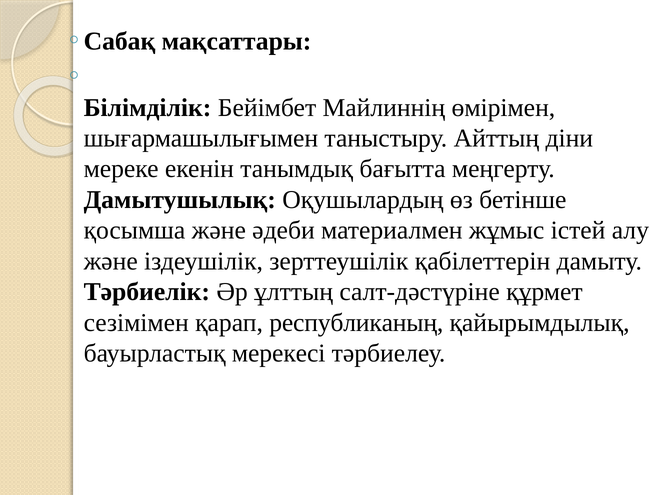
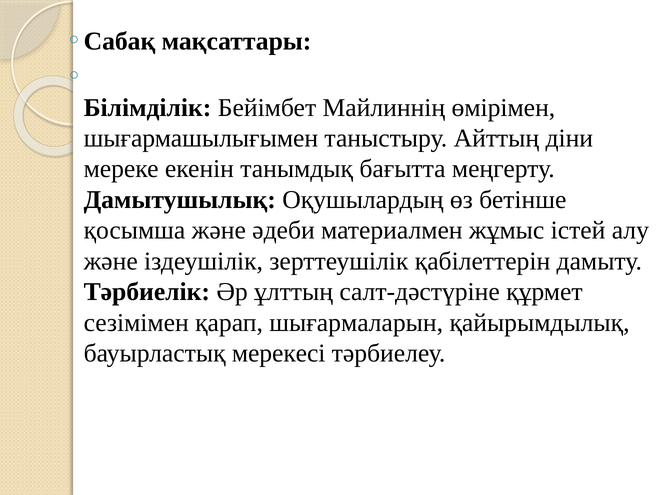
республиканың: республиканың -> шығармаларын
